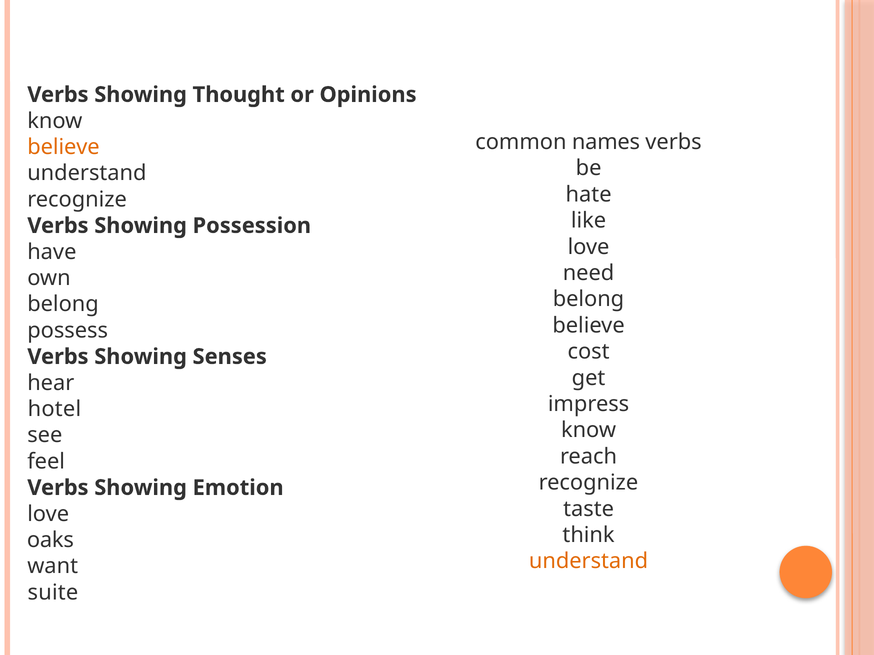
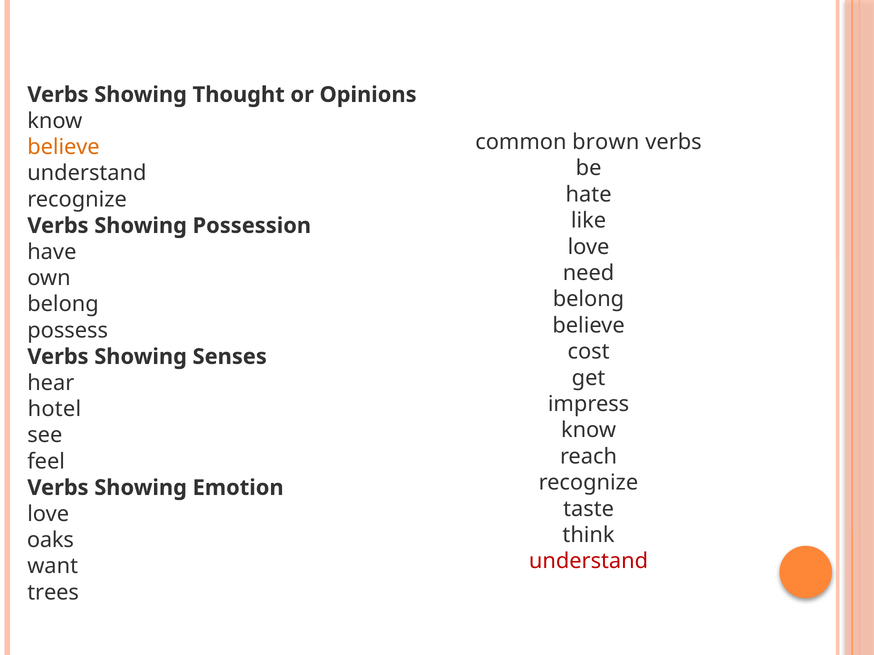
names: names -> brown
understand at (589, 562) colour: orange -> red
suite: suite -> trees
